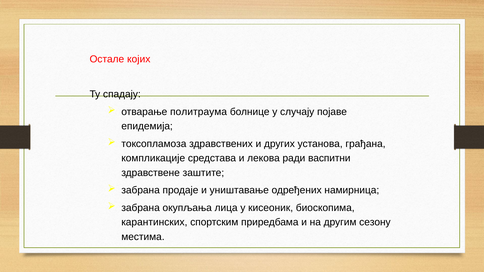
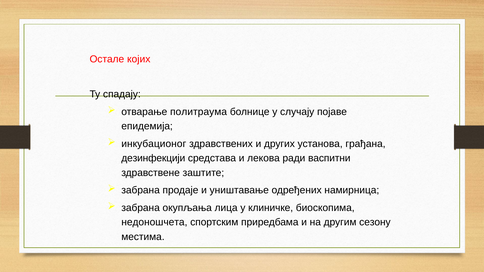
токсопламоза: токсопламоза -> инкубационог
компликације: компликације -> дезинфекцији
кисеоник: кисеоник -> клиничке
карантинских: карантинских -> недоношчета
